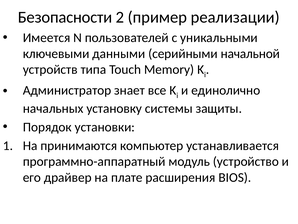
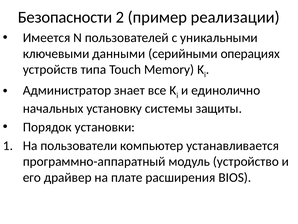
начальной: начальной -> операциях
принимаются: принимаются -> пользователи
